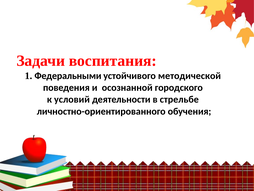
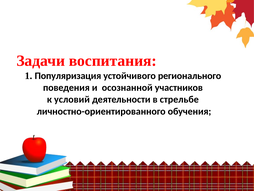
Федеральными: Федеральными -> Популяризация
методической: методической -> регионального
городского: городского -> участников
